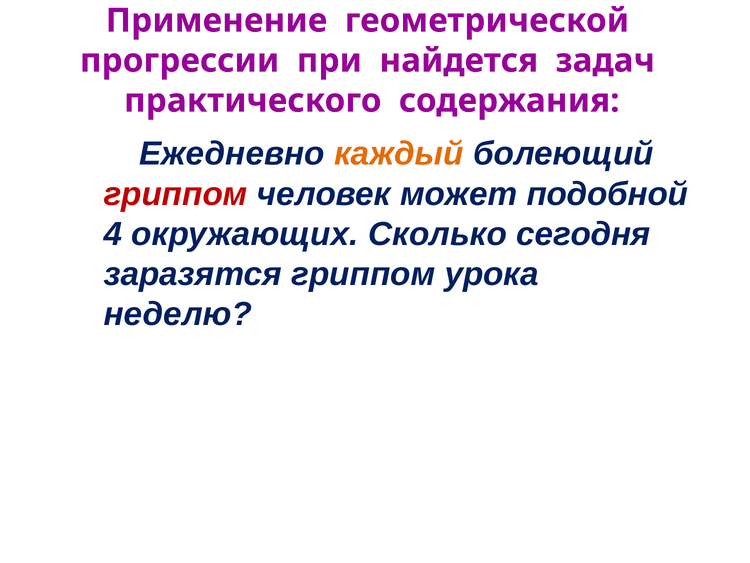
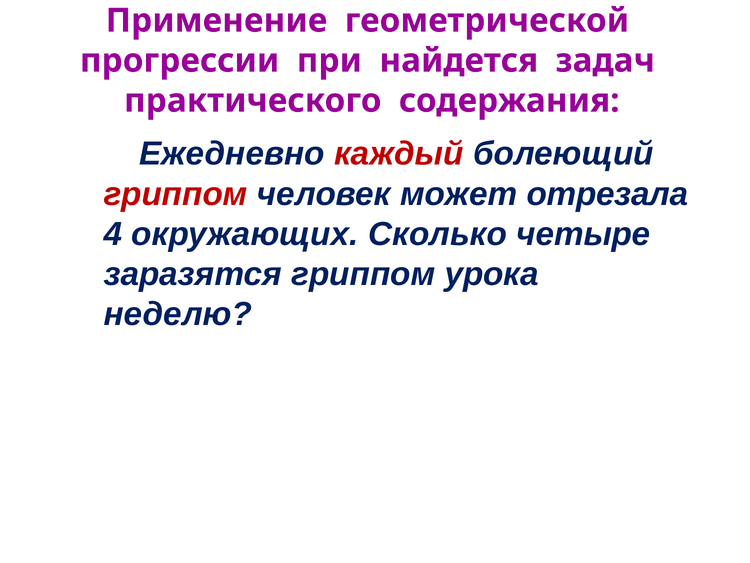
каждый colour: orange -> red
подобной: подобной -> отрезала
сегодня: сегодня -> четыре
